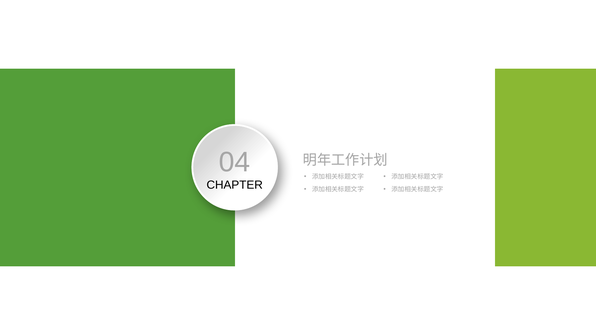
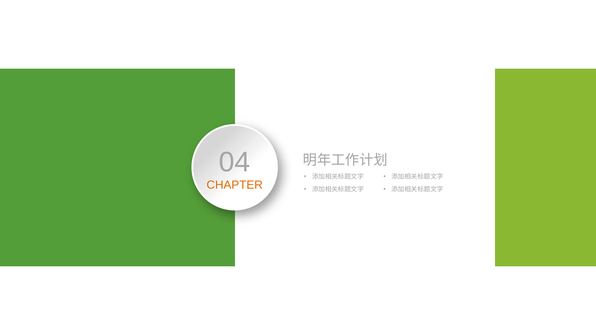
CHAPTER colour: black -> orange
